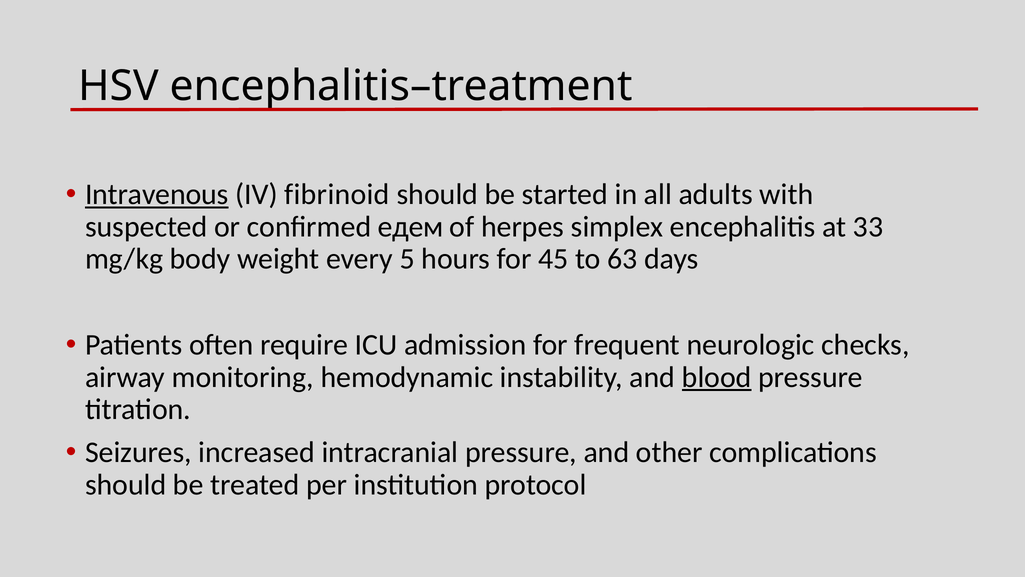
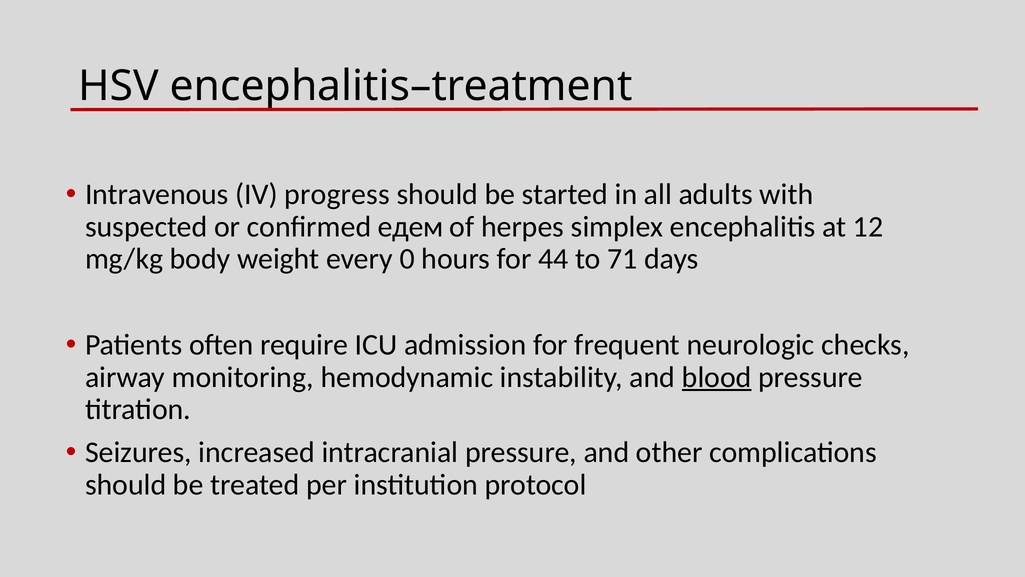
Intravenous underline: present -> none
fibrinoid: fibrinoid -> progress
33: 33 -> 12
5: 5 -> 0
45: 45 -> 44
63: 63 -> 71
